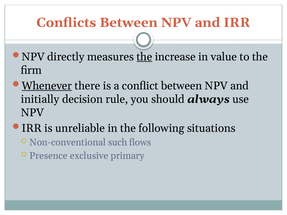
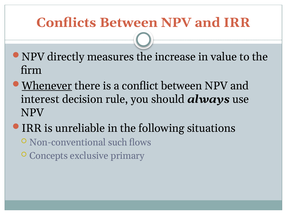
the at (144, 57) underline: present -> none
initially: initially -> interest
Presence: Presence -> Concepts
